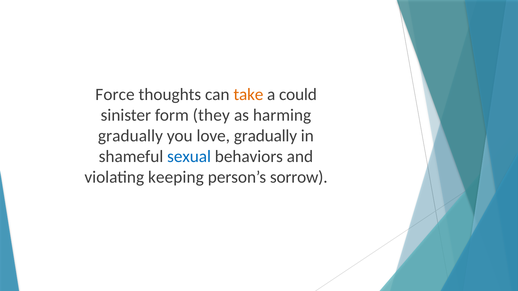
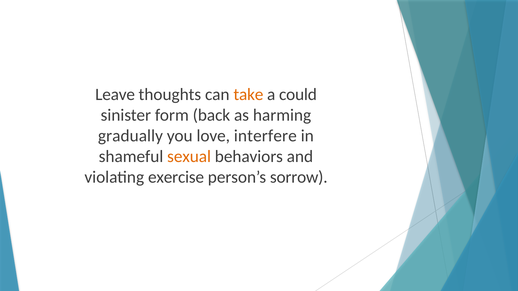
Force: Force -> Leave
they: they -> back
love gradually: gradually -> interfere
sexual colour: blue -> orange
keeping: keeping -> exercise
